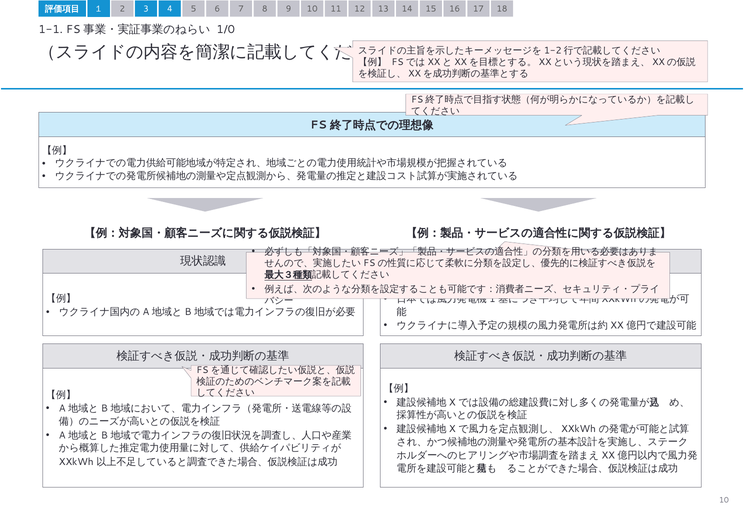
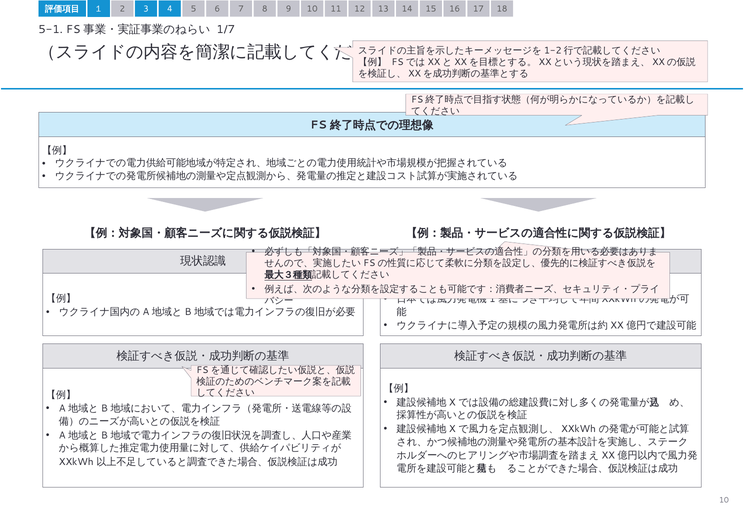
1-1: 1-1 -> 5-1
1/0: 1/0 -> 1/7
